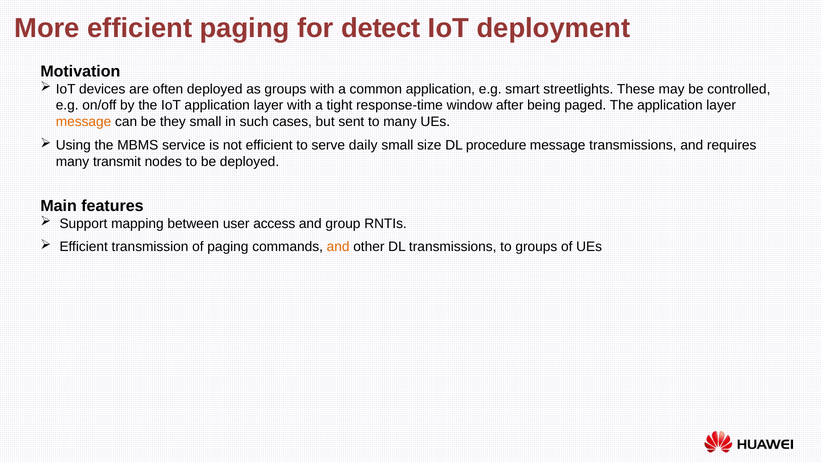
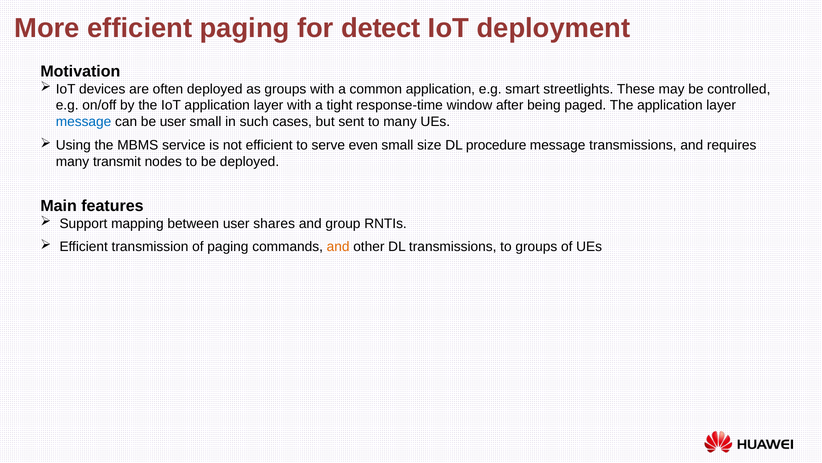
message at (84, 122) colour: orange -> blue
be they: they -> user
daily: daily -> even
access: access -> shares
